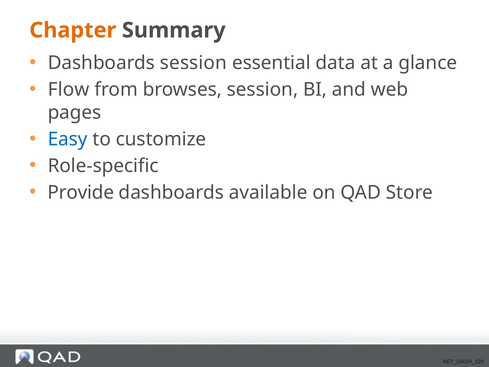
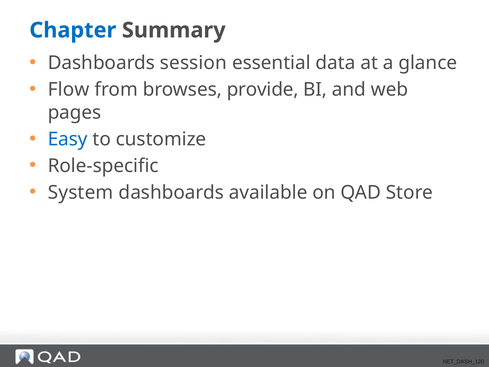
Chapter colour: orange -> blue
browses session: session -> provide
Provide: Provide -> System
